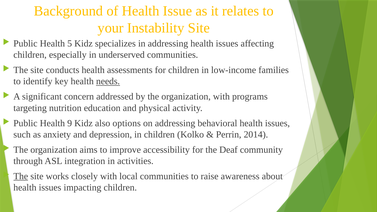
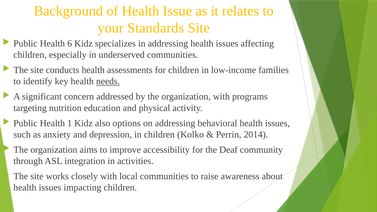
Instability: Instability -> Standards
5: 5 -> 6
9: 9 -> 1
The at (21, 176) underline: present -> none
